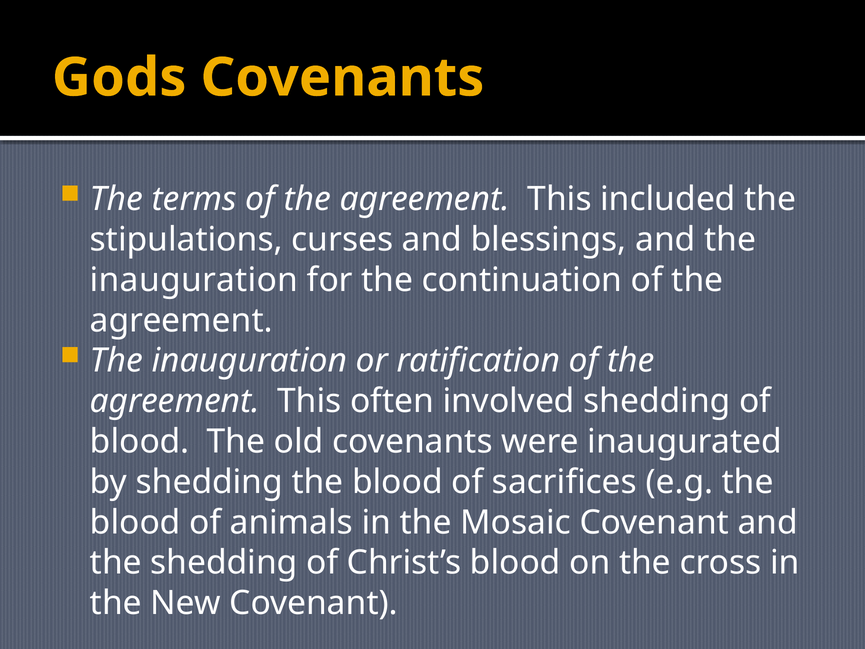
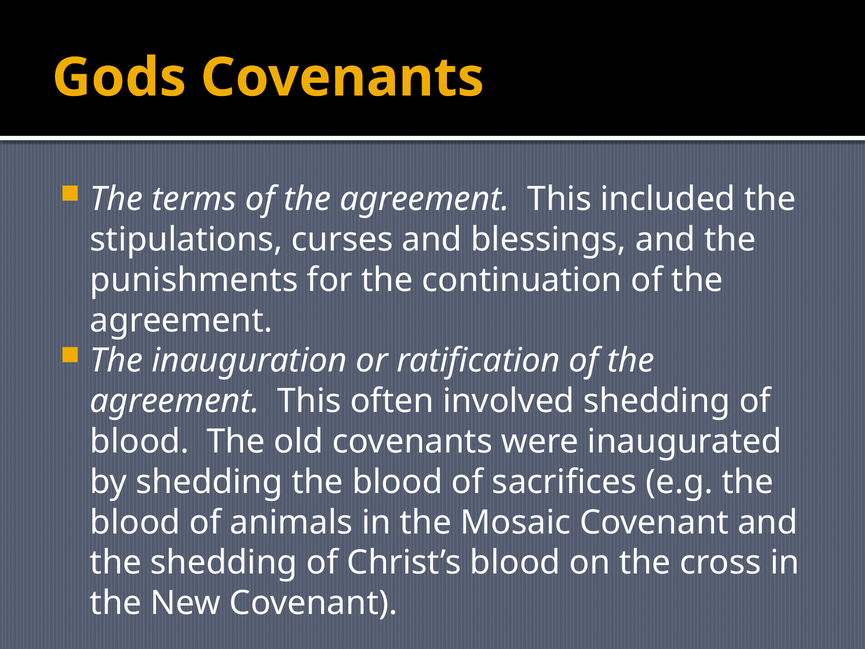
inauguration at (194, 280): inauguration -> punishments
